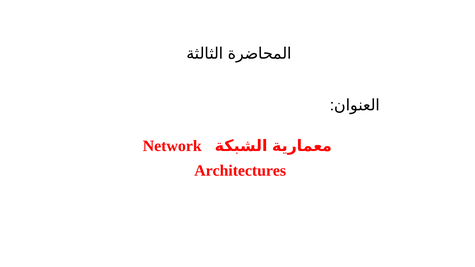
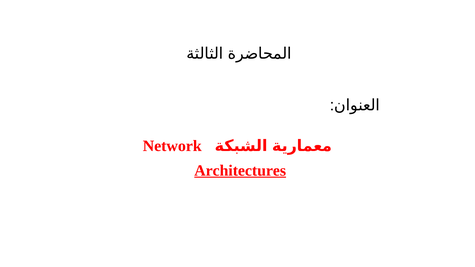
Architectures underline: none -> present
